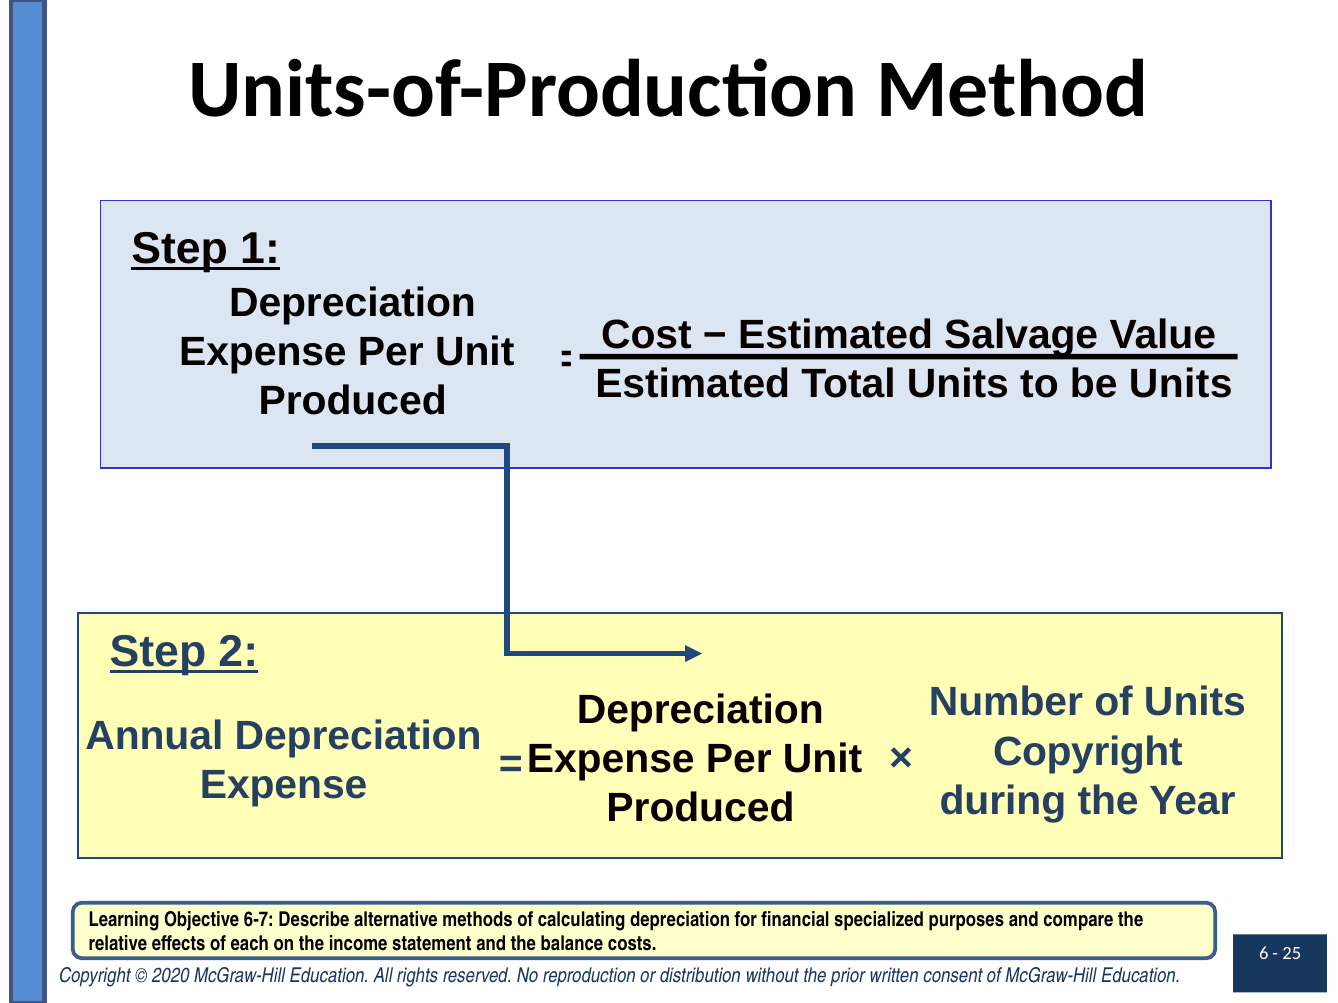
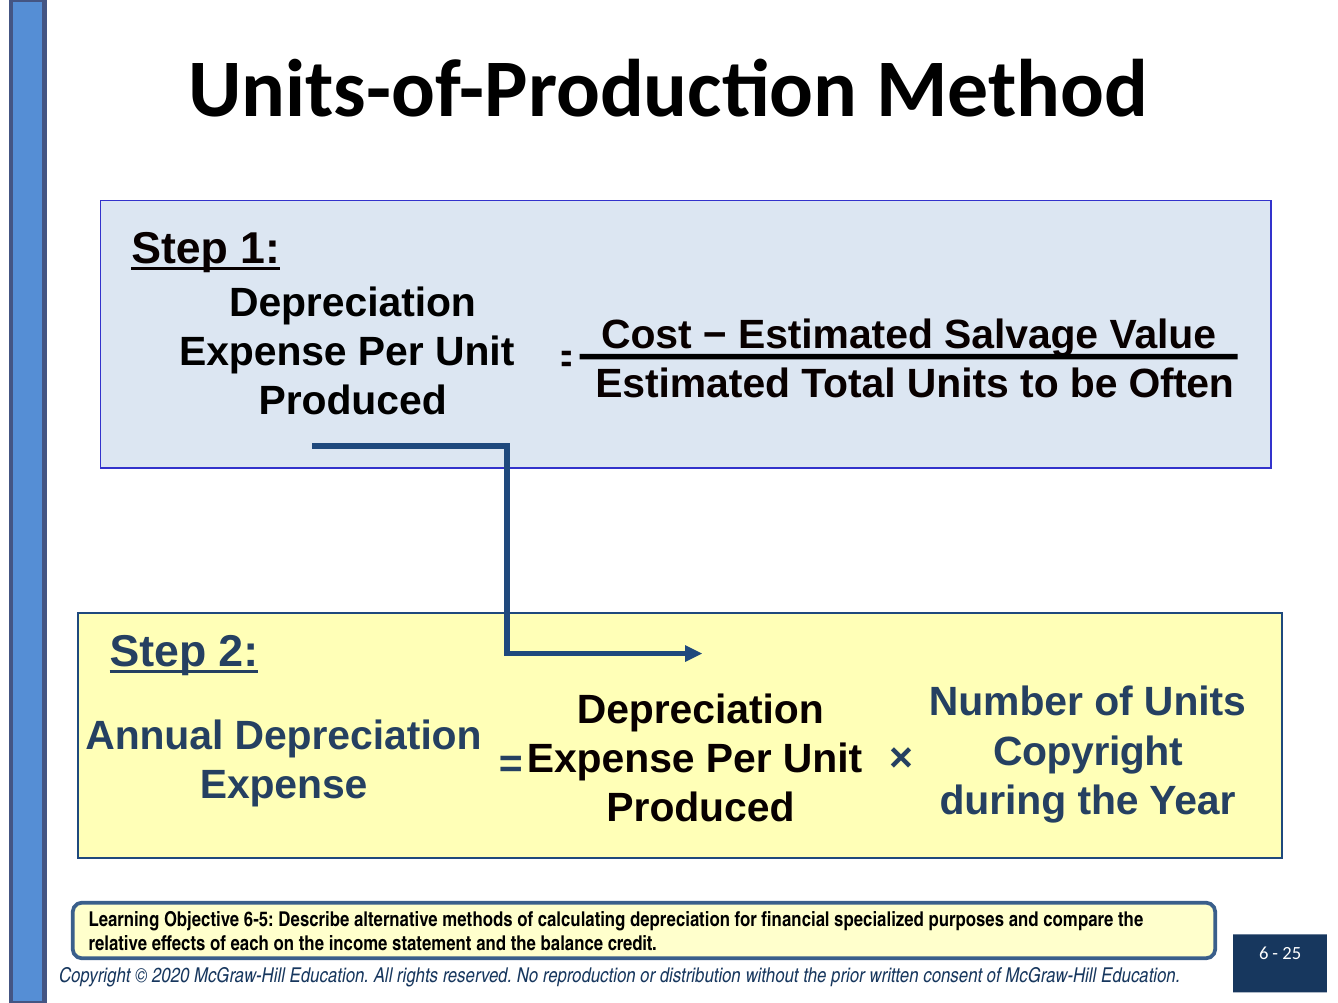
be Units: Units -> Often
6-7: 6-7 -> 6-5
costs: costs -> credit
